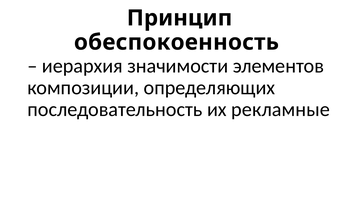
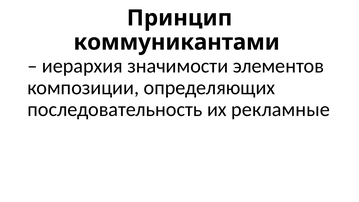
обеспокоенность: обеспокоенность -> коммуникантами
